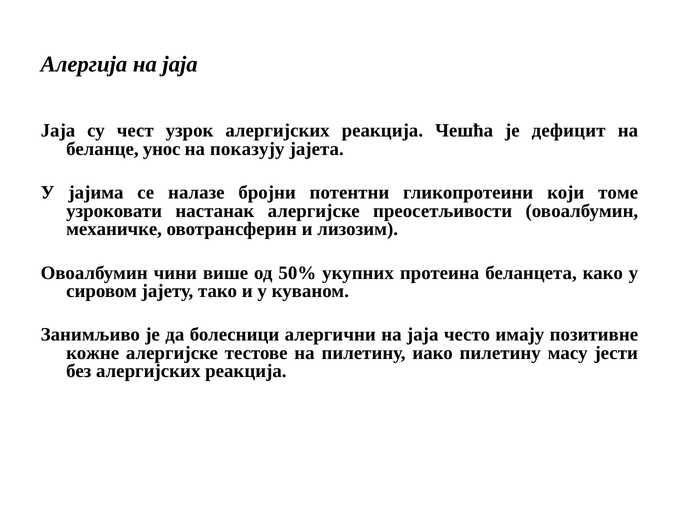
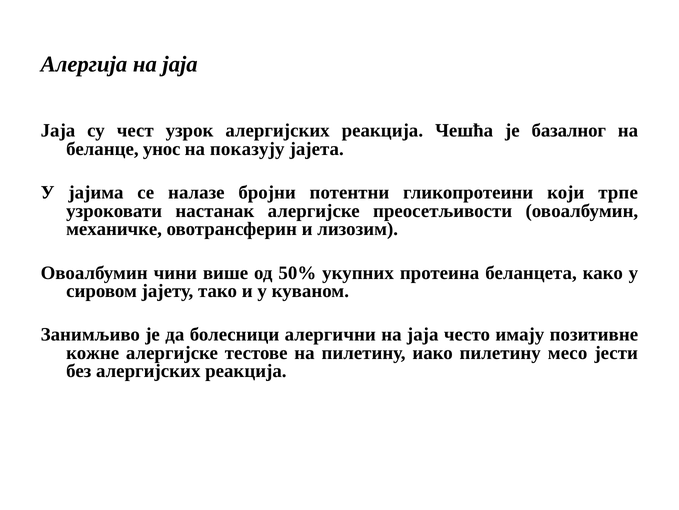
дефицит: дефицит -> базалног
томе: томе -> трпе
масу: масу -> месо
